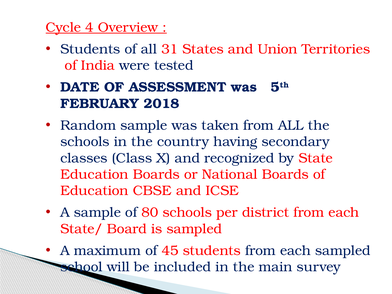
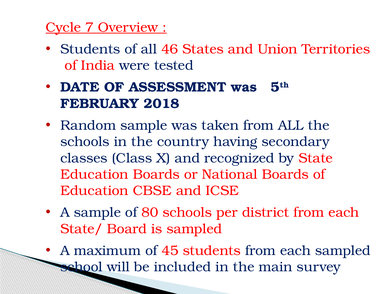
4: 4 -> 7
31: 31 -> 46
